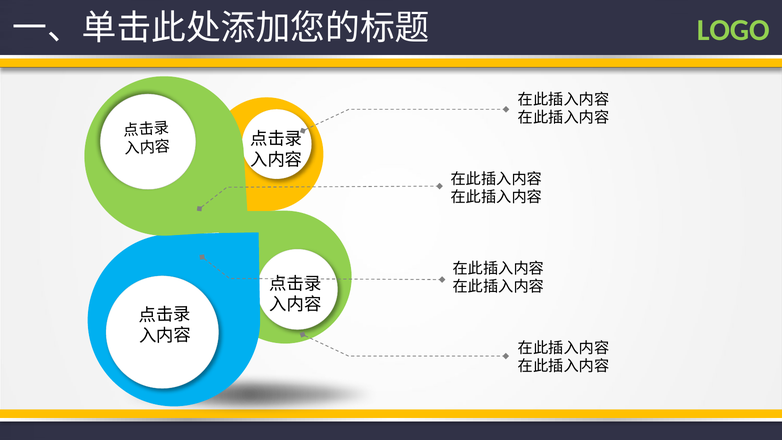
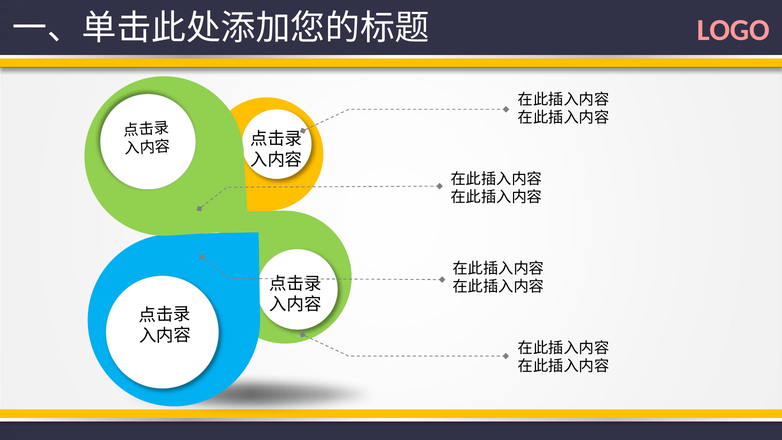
LOGO colour: light green -> pink
